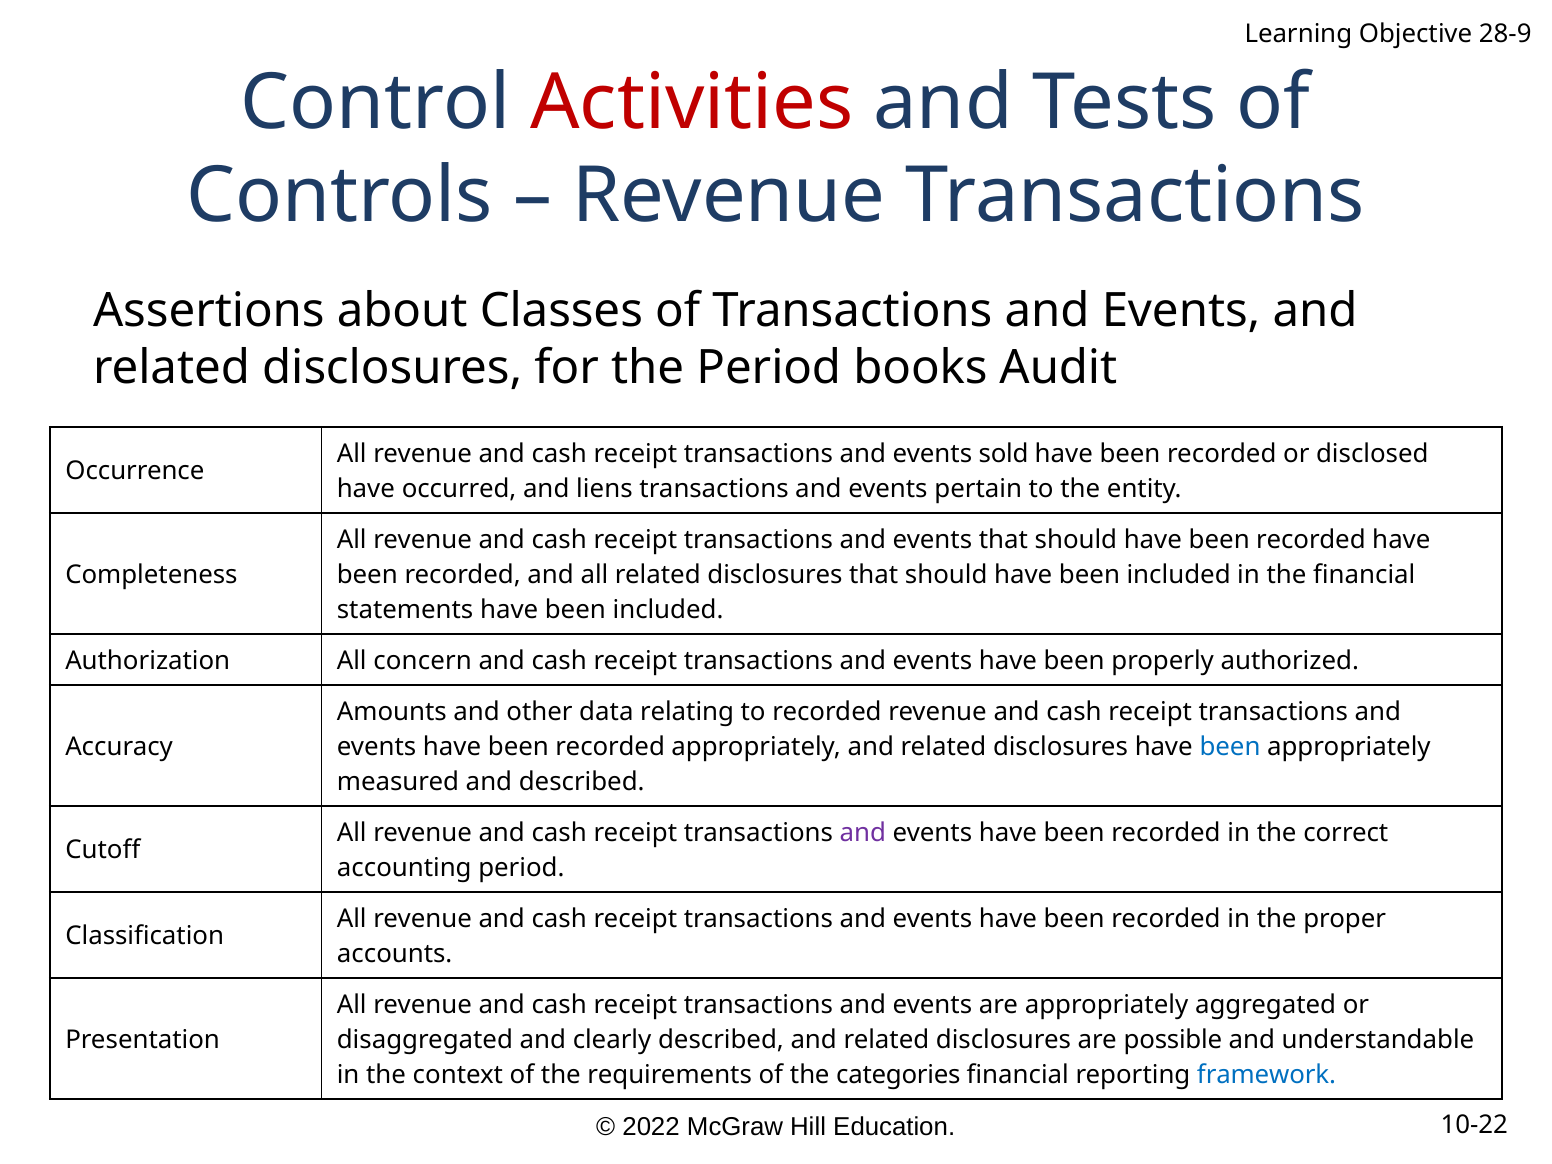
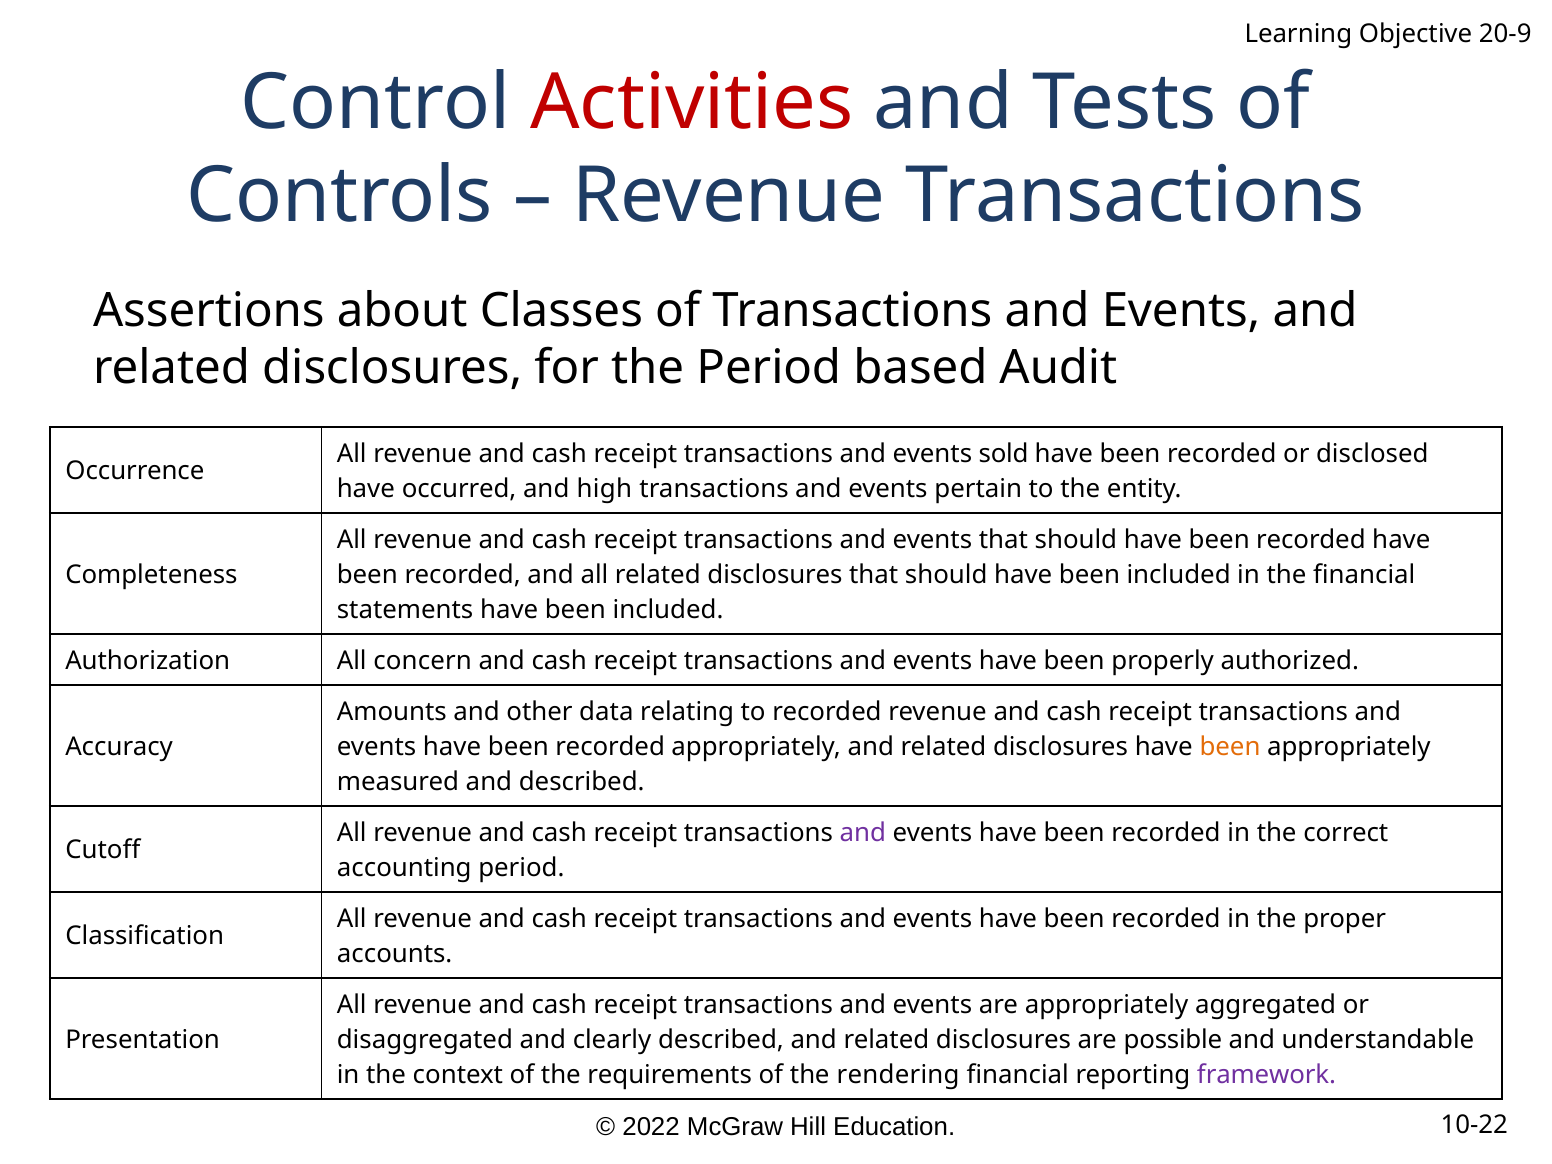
28-9: 28-9 -> 20-9
books: books -> based
liens: liens -> high
been at (1230, 747) colour: blue -> orange
categories: categories -> rendering
framework colour: blue -> purple
